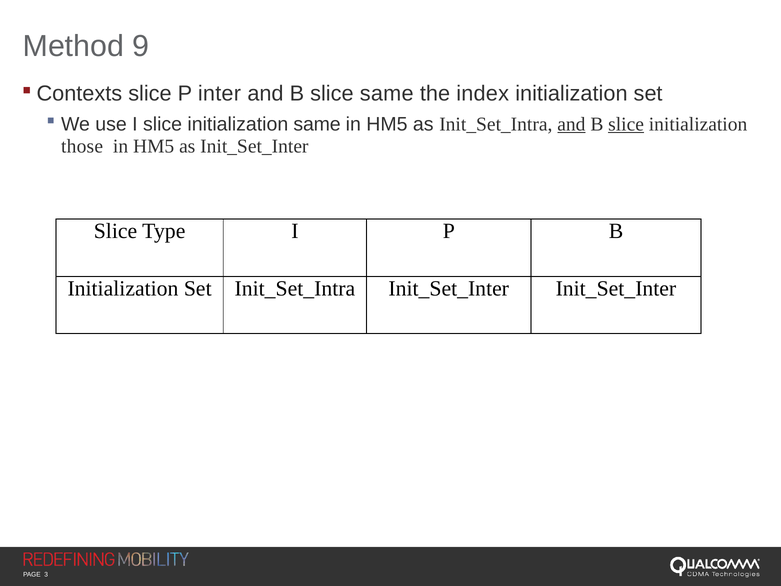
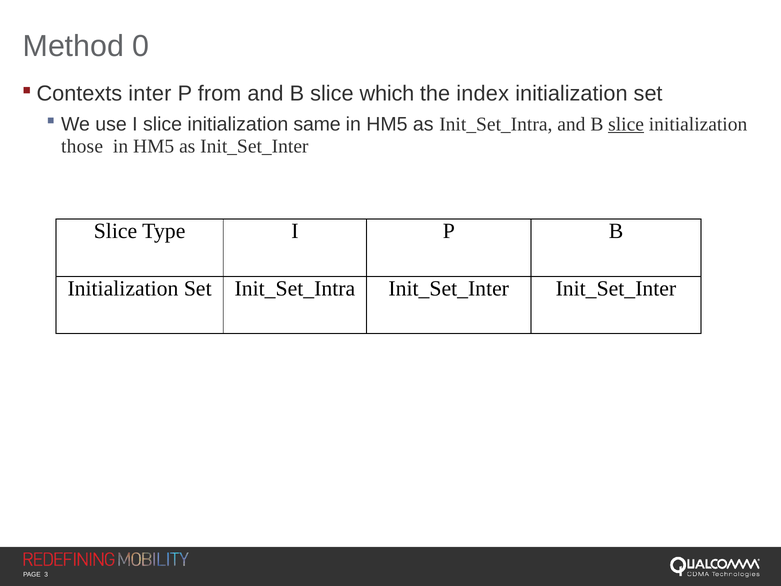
9: 9 -> 0
slice at (150, 94): slice -> inter
inter: inter -> from
slice same: same -> which
and at (571, 124) underline: present -> none
